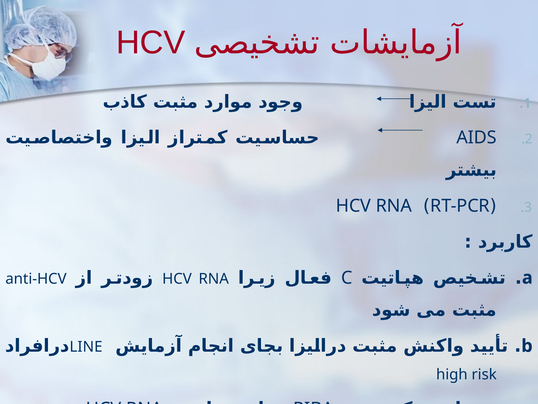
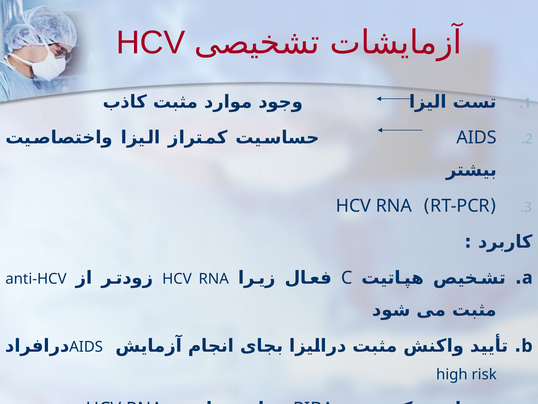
LINE at (86, 347): LINE -> AIDS
